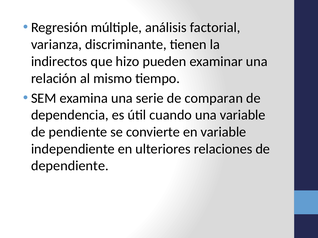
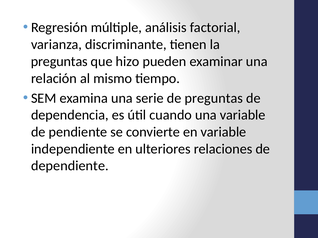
indirectos at (59, 62): indirectos -> preguntas
de comparan: comparan -> preguntas
